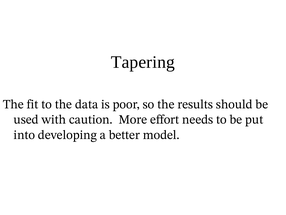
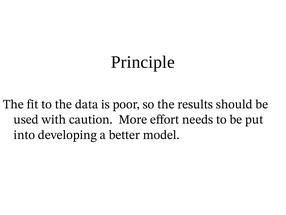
Tapering: Tapering -> Principle
